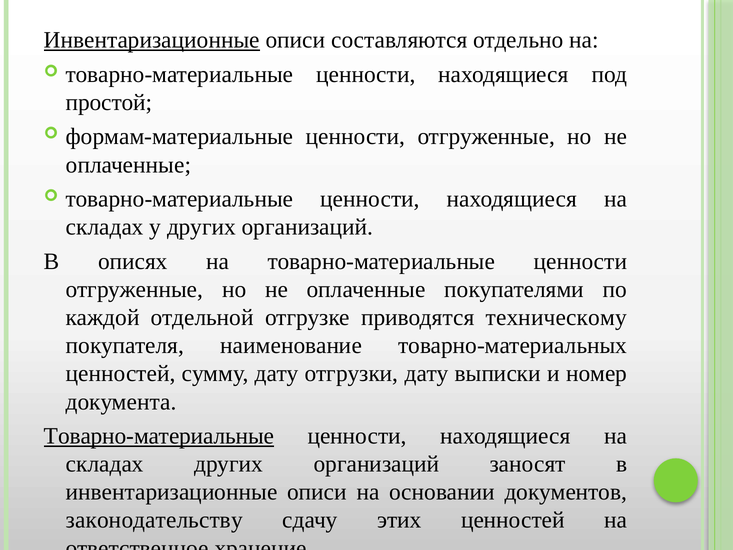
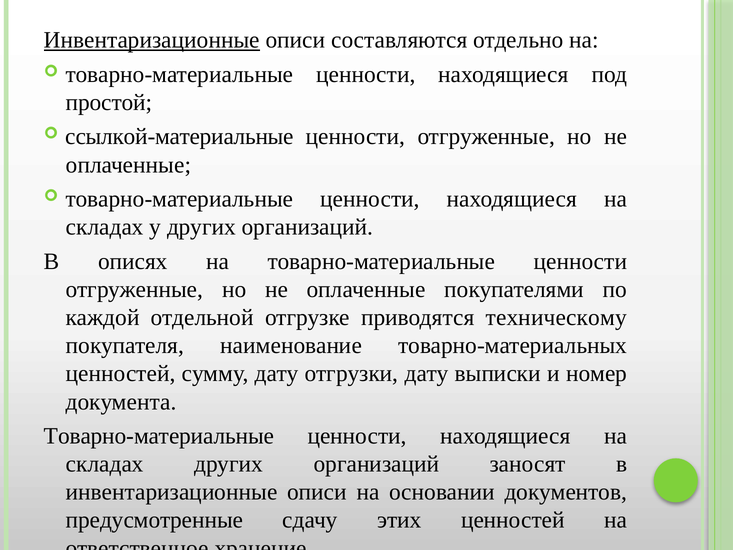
формам-материальные: формам-материальные -> ссылкой-материальные
Товарно-материальные at (159, 436) underline: present -> none
законодательству: законодательству -> предусмотренные
